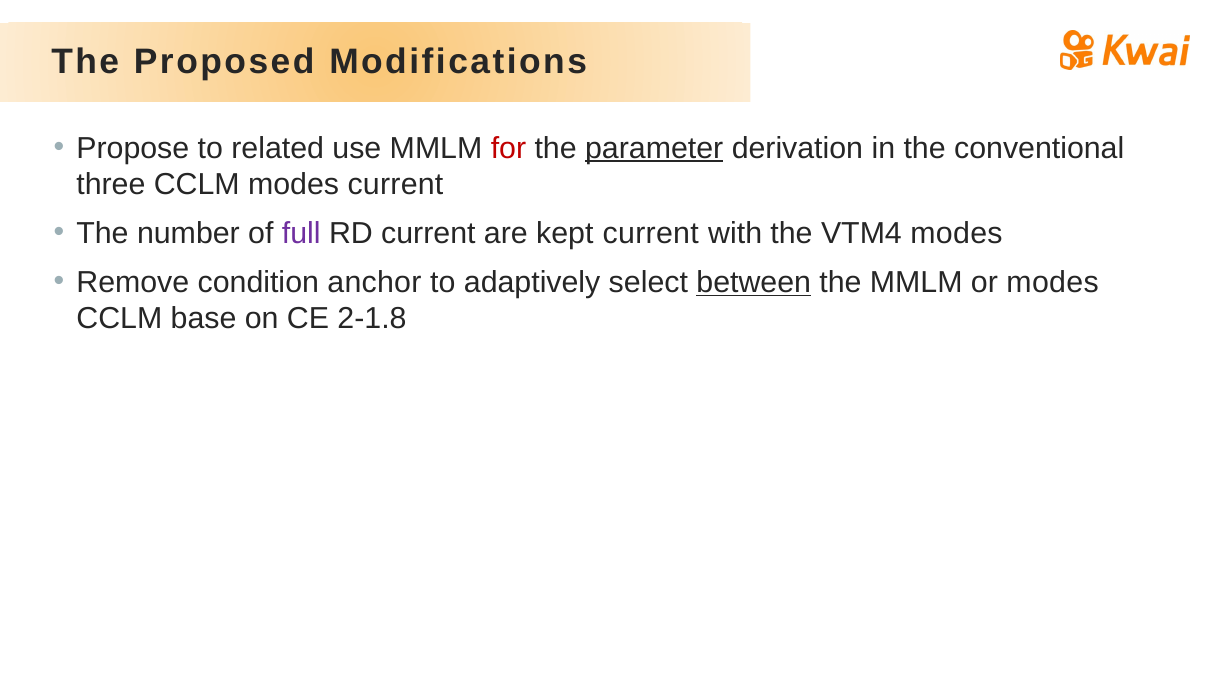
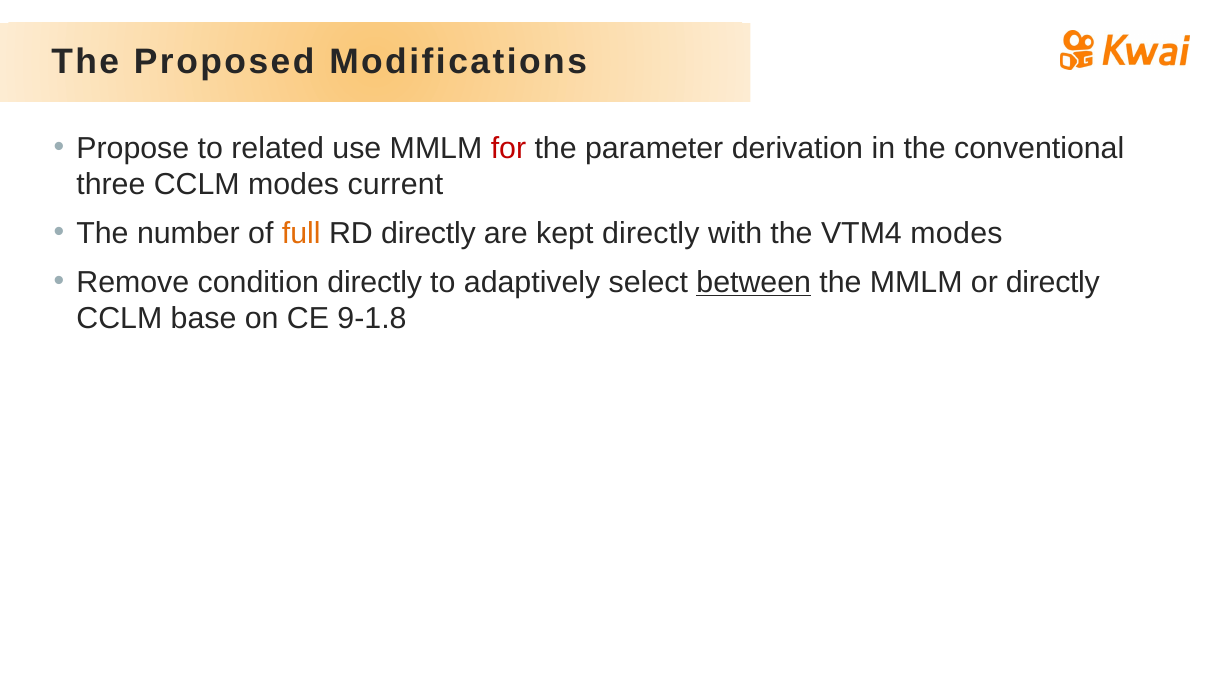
parameter underline: present -> none
full colour: purple -> orange
RD current: current -> directly
kept current: current -> directly
condition anchor: anchor -> directly
or modes: modes -> directly
2-1.8: 2-1.8 -> 9-1.8
